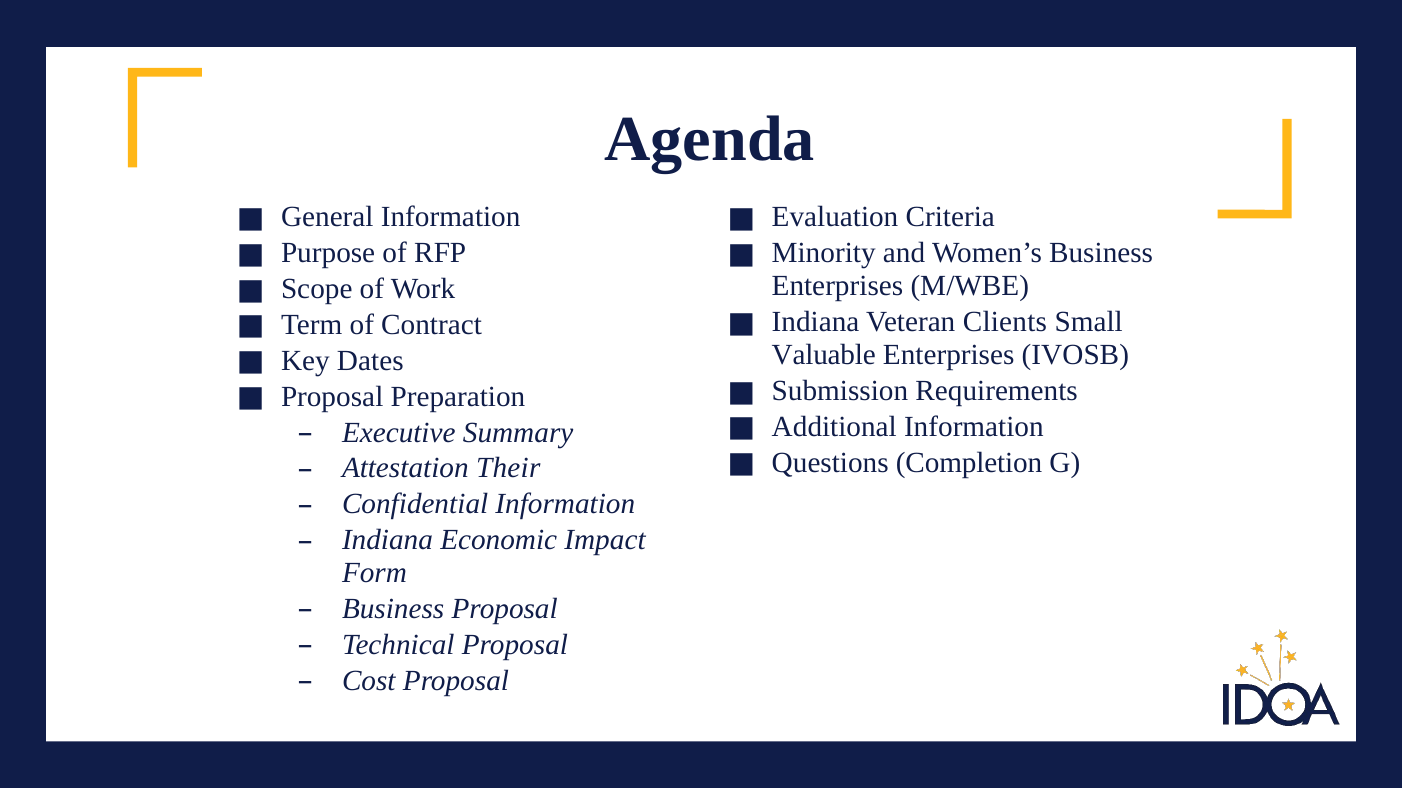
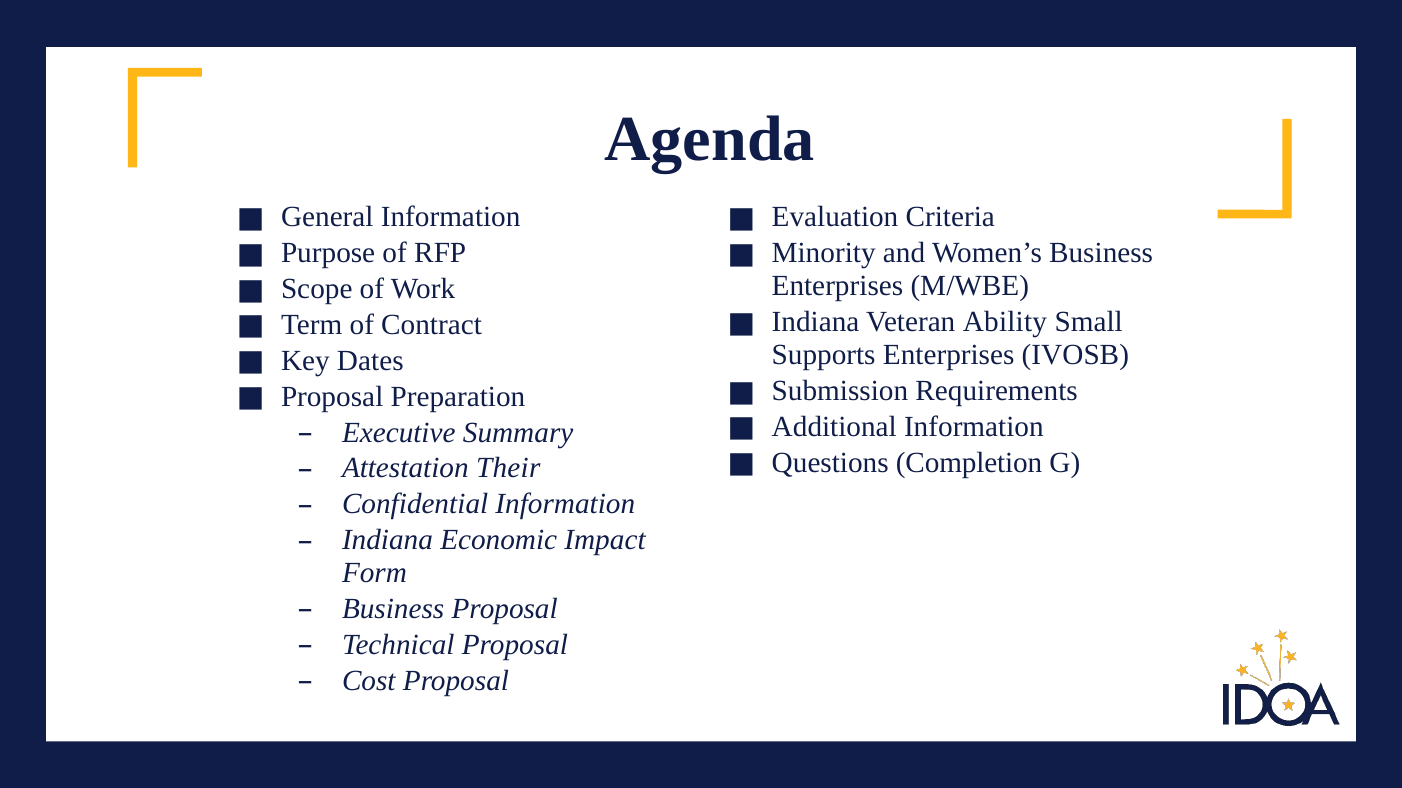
Clients: Clients -> Ability
Valuable: Valuable -> Supports
